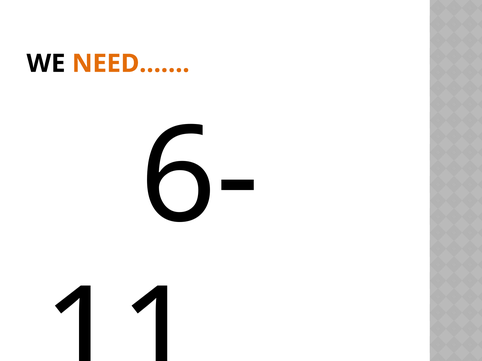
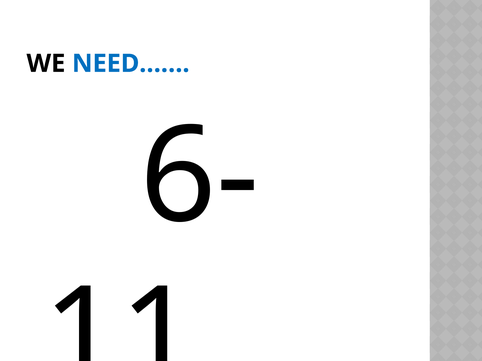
NEED…… colour: orange -> blue
